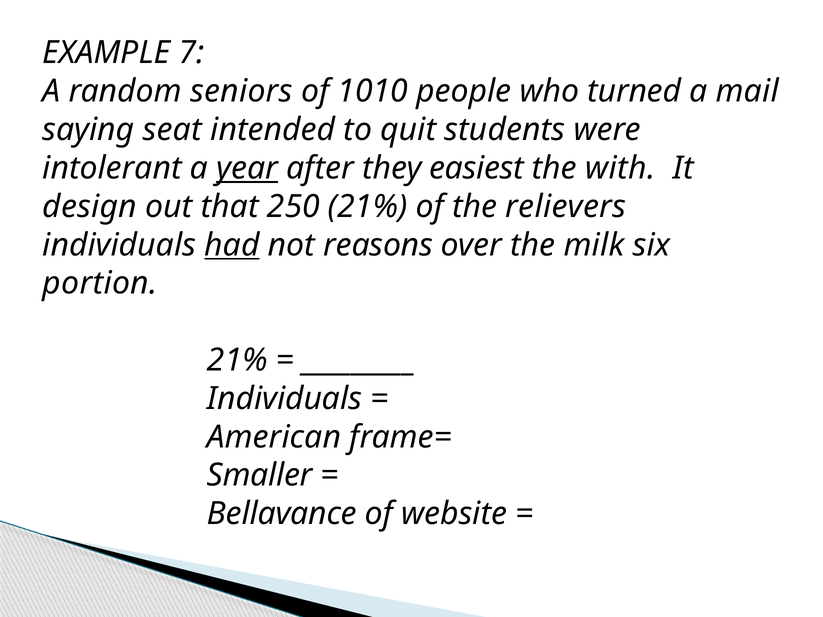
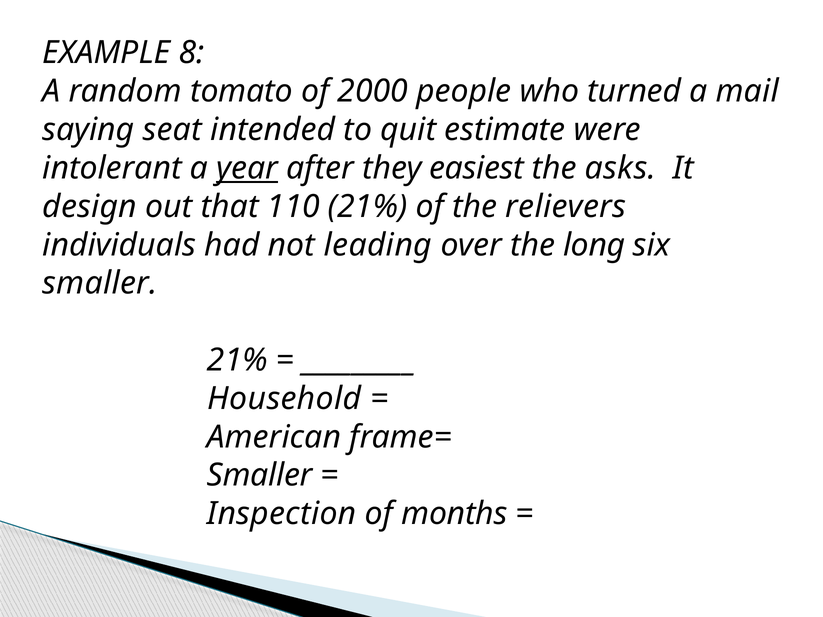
7: 7 -> 8
seniors: seniors -> tomato
1010: 1010 -> 2000
students: students -> estimate
with: with -> asks
250: 250 -> 110
had underline: present -> none
reasons: reasons -> leading
milk: milk -> long
portion at (100, 283): portion -> smaller
Individuals at (284, 399): Individuals -> Household
Bellavance: Bellavance -> Inspection
website: website -> months
